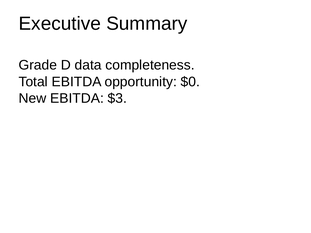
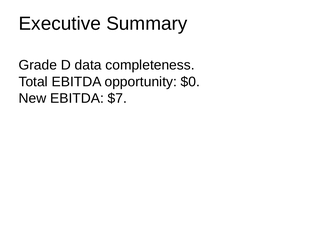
$3: $3 -> $7
